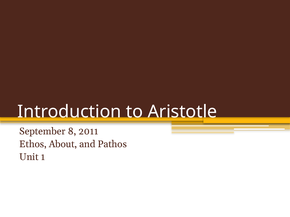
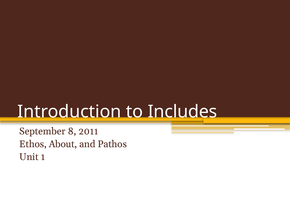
Aristotle: Aristotle -> Includes
